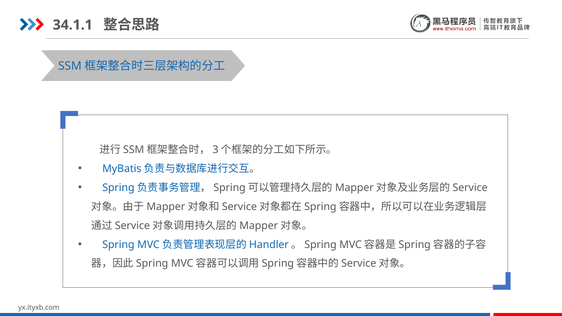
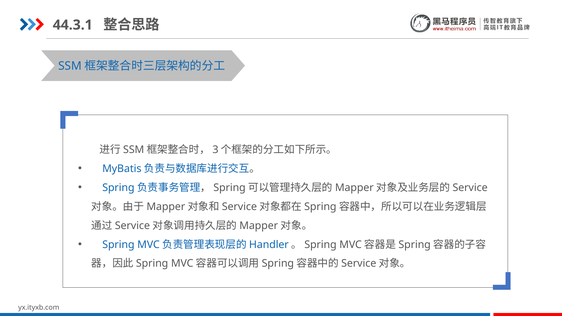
34.1.1: 34.1.1 -> 44.3.1
